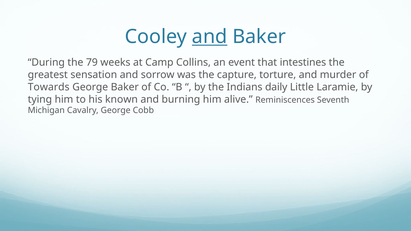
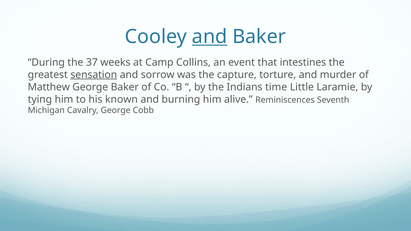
79: 79 -> 37
sensation underline: none -> present
Towards: Towards -> Matthew
daily: daily -> time
